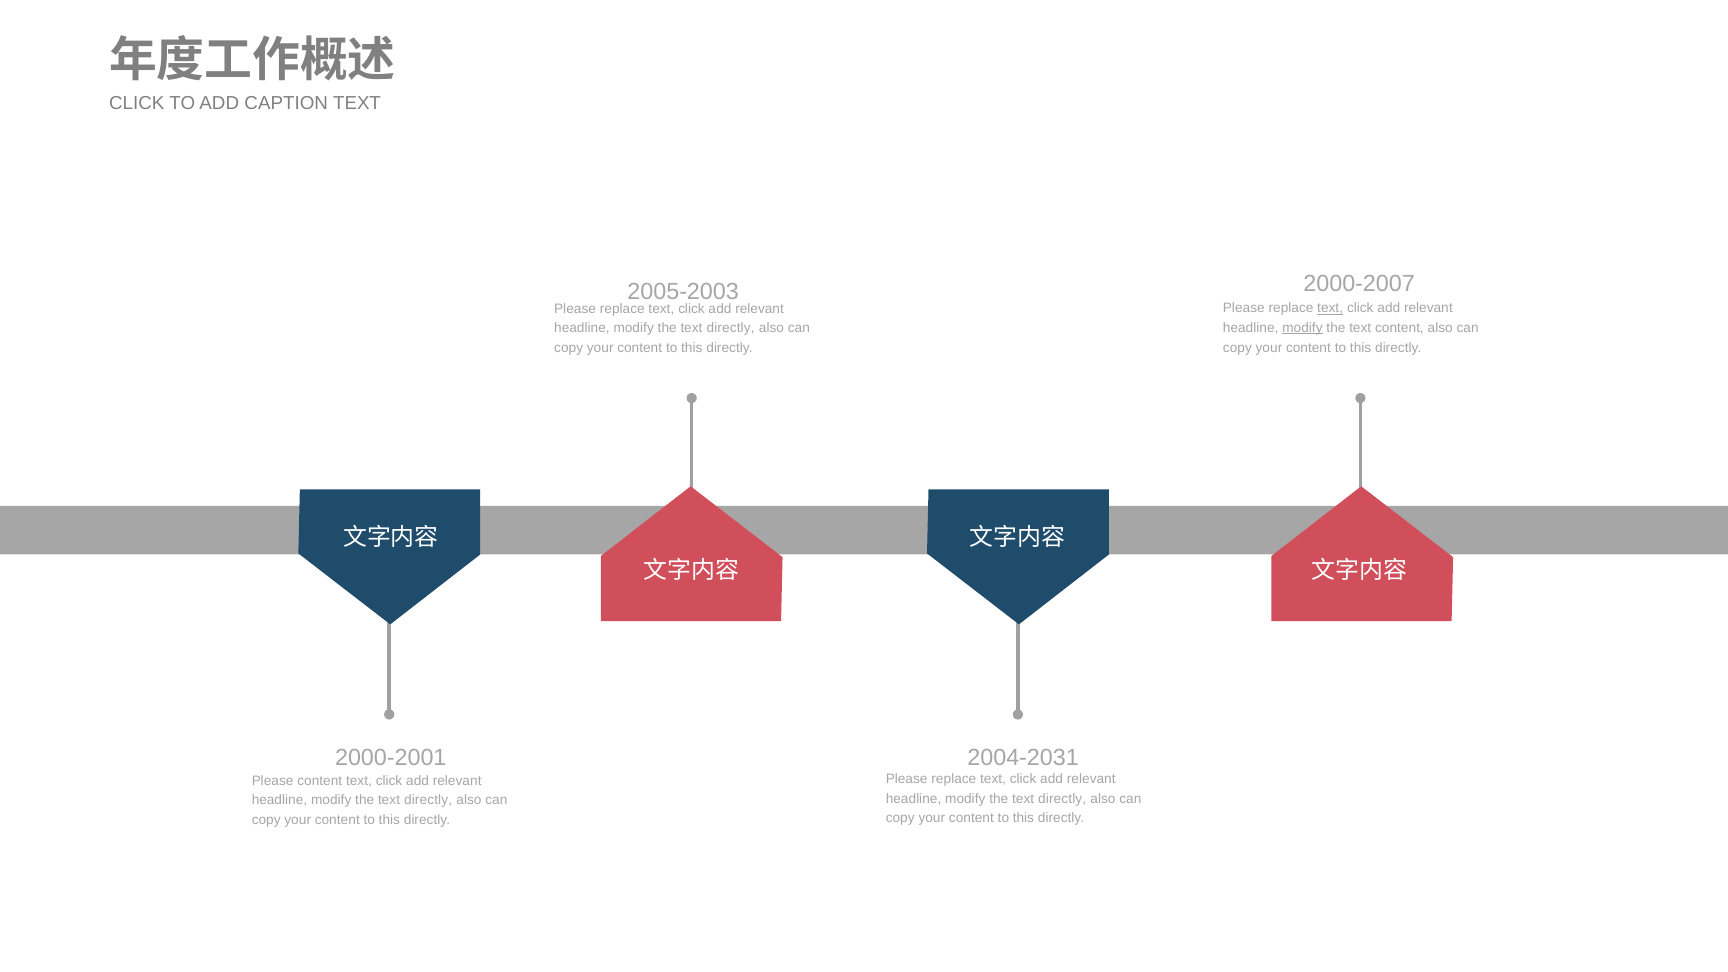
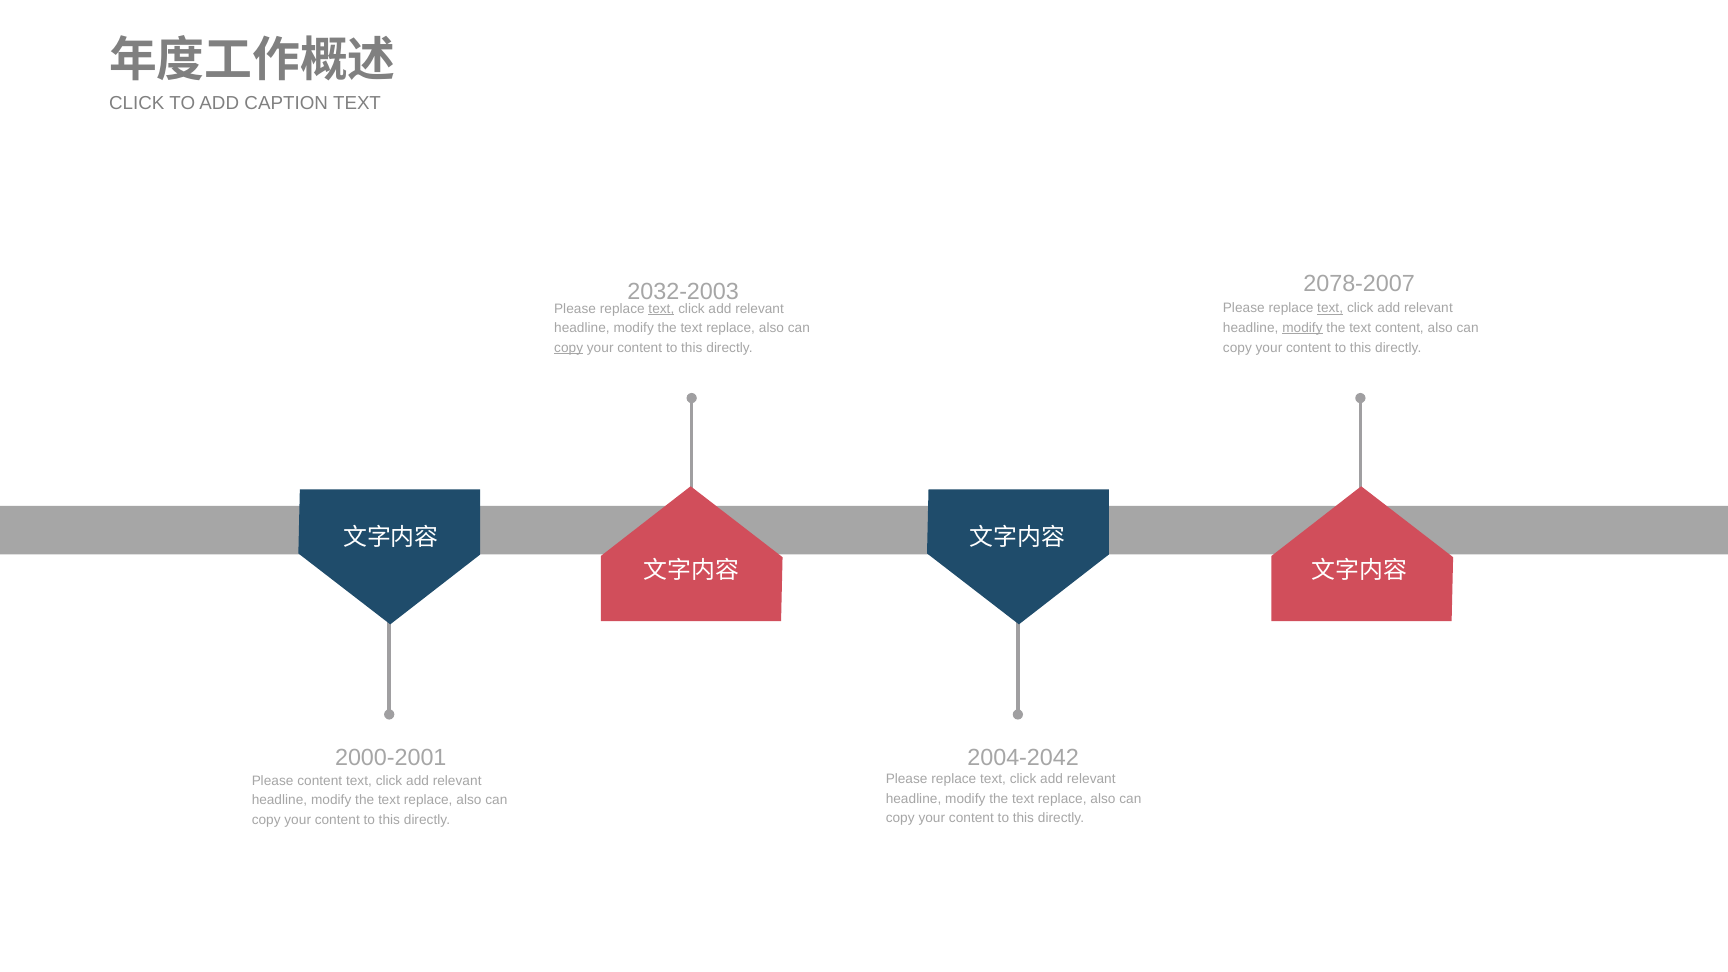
2000-2007: 2000-2007 -> 2078-2007
2005-2003: 2005-2003 -> 2032-2003
text at (661, 309) underline: none -> present
directly at (731, 328): directly -> replace
copy at (569, 348) underline: none -> present
2004-2031: 2004-2031 -> 2004-2042
directly at (1062, 799): directly -> replace
directly at (428, 800): directly -> replace
